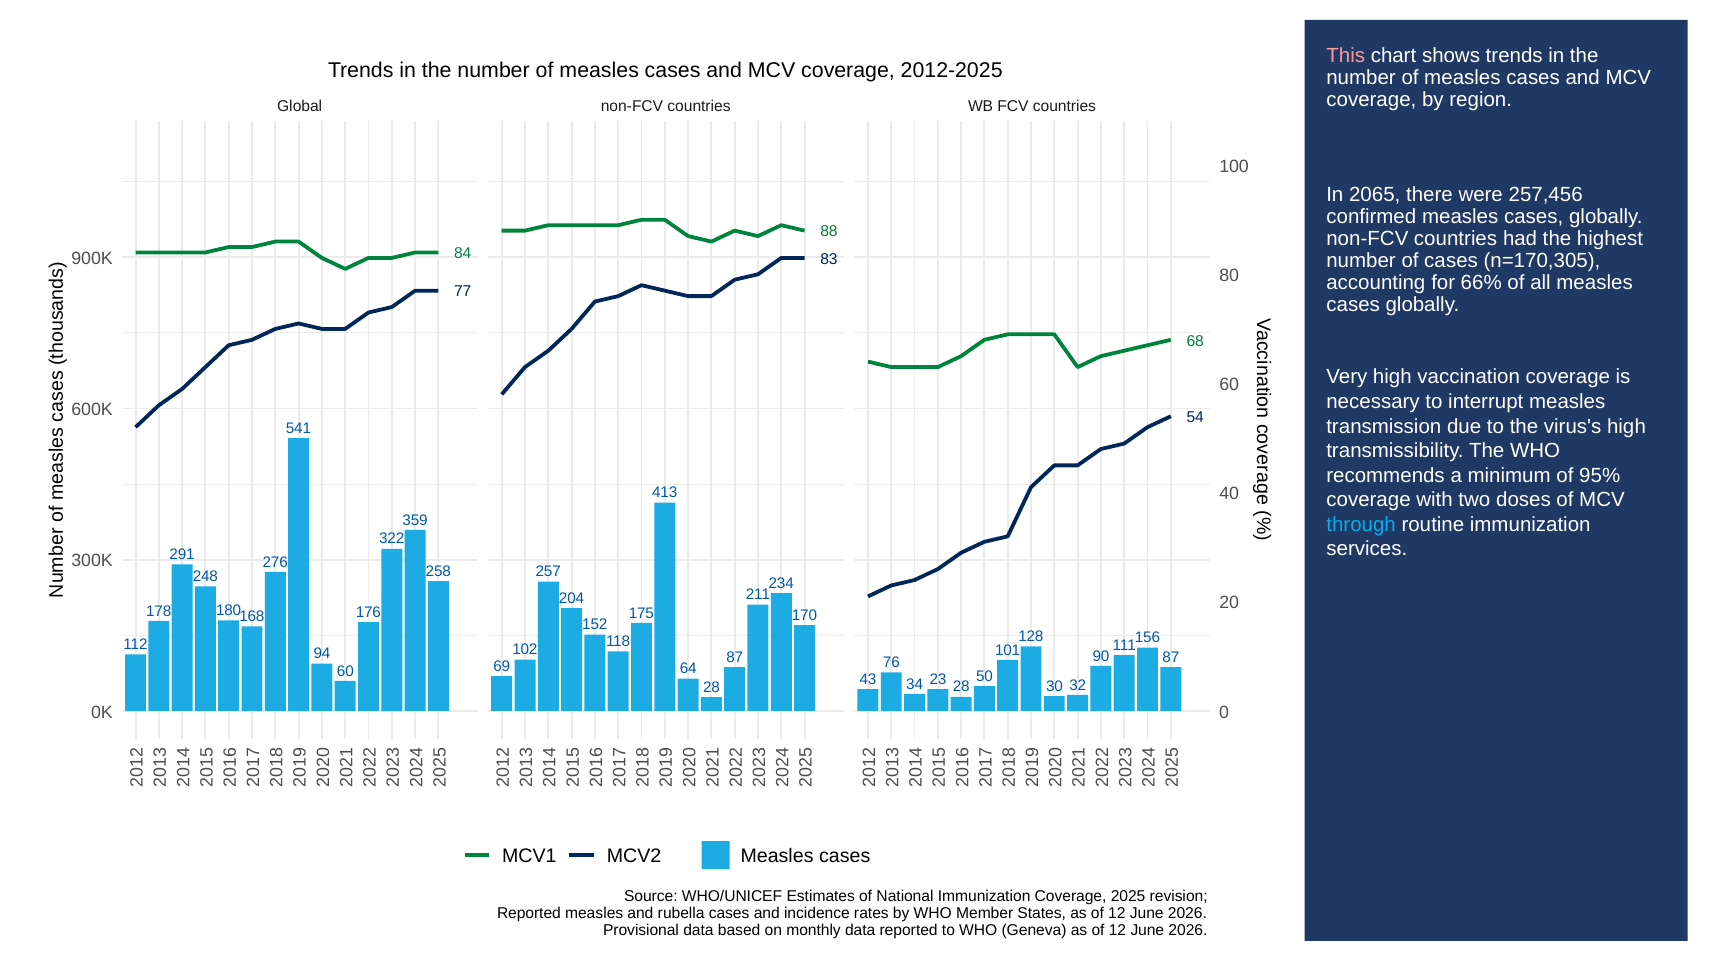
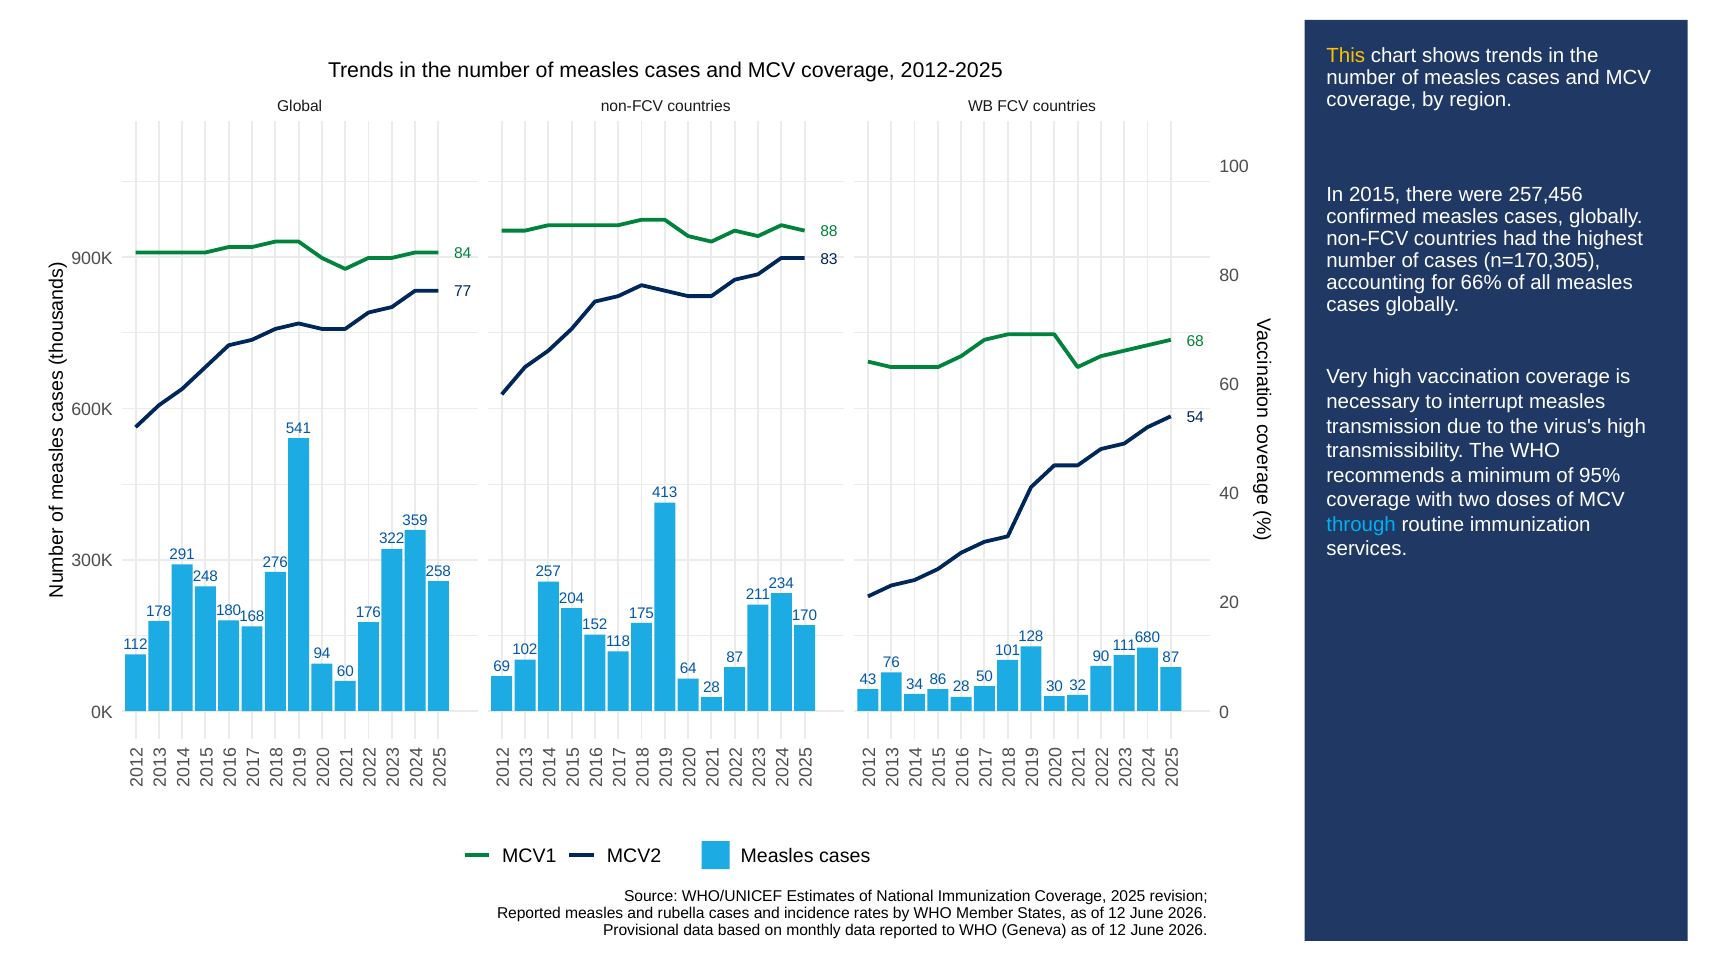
This colour: pink -> yellow
2065: 2065 -> 2015
156: 156 -> 680
23: 23 -> 86
